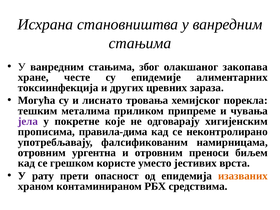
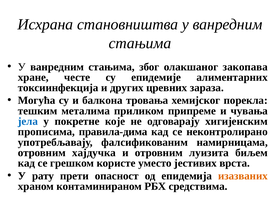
лиснато: лиснато -> балкона
јела colour: purple -> blue
ургентна: ургентна -> хајдучка
преноси: преноси -> луизита
